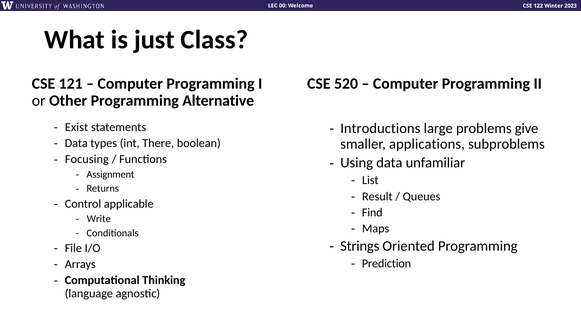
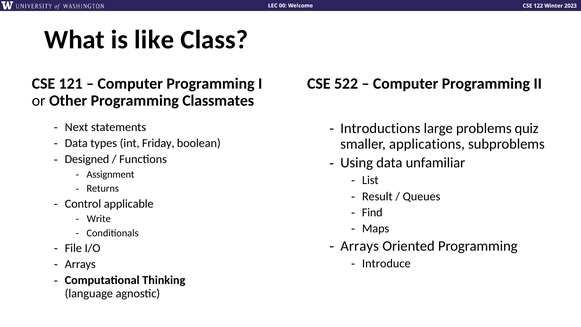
just: just -> like
520: 520 -> 522
Alternative: Alternative -> Classmates
Exist: Exist -> Next
give: give -> quiz
There: There -> Friday
Focusing: Focusing -> Designed
Strings at (360, 246): Strings -> Arrays
Prediction: Prediction -> Introduce
